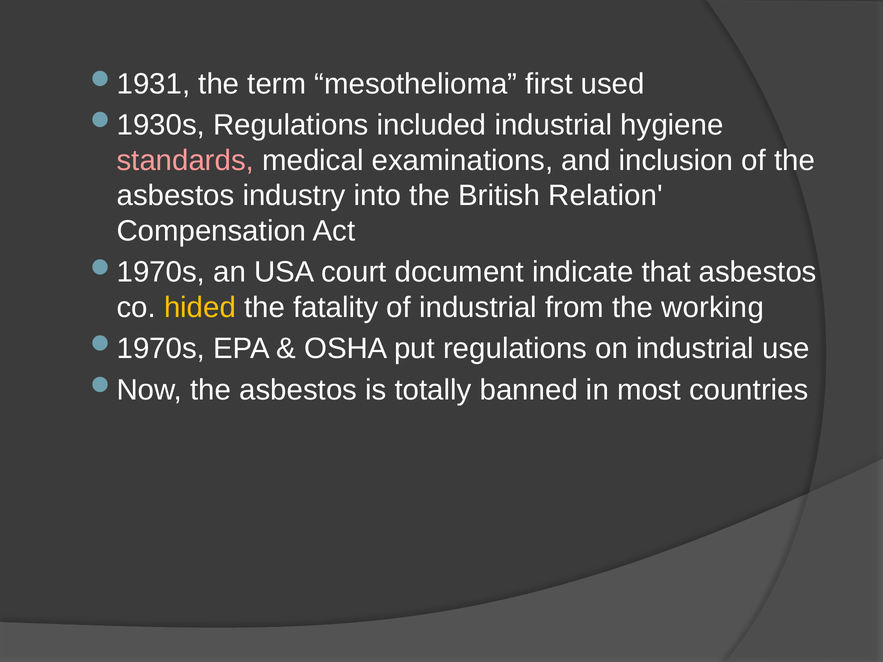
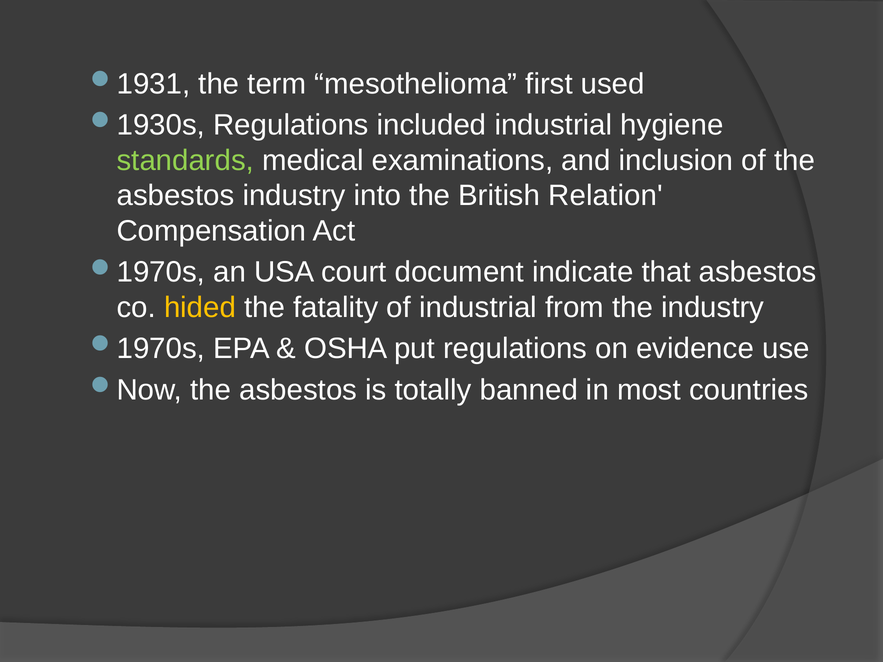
standards colour: pink -> light green
the working: working -> industry
on industrial: industrial -> evidence
